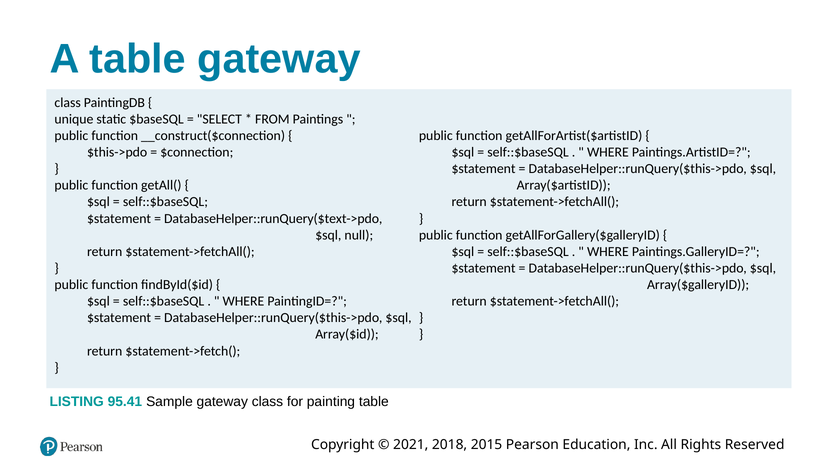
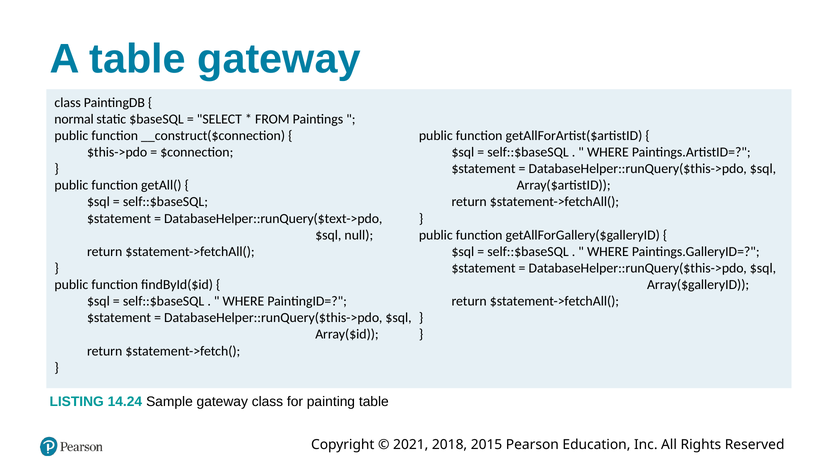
unique: unique -> normal
95.41: 95.41 -> 14.24
